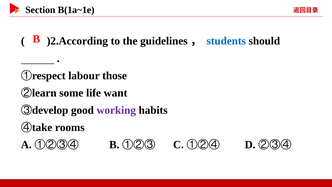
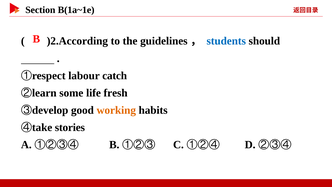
those: those -> catch
want: want -> fresh
working colour: purple -> orange
rooms: rooms -> stories
